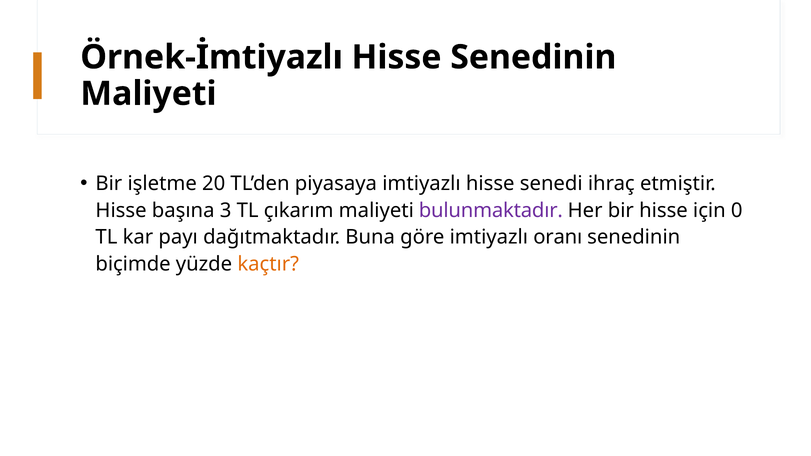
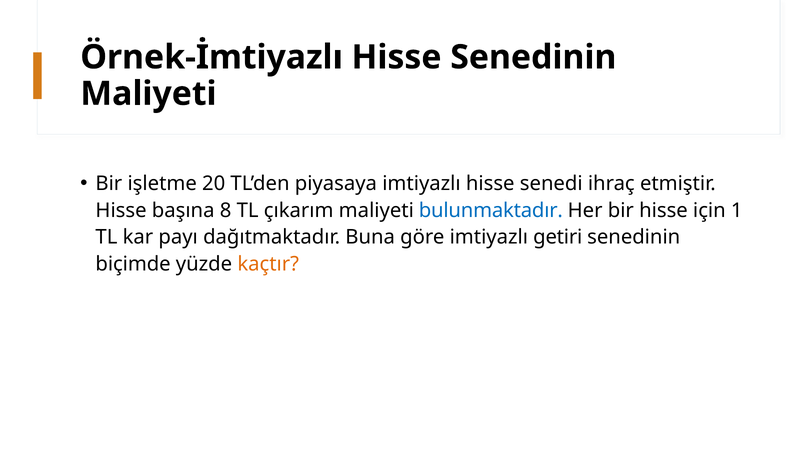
3: 3 -> 8
bulunmaktadır colour: purple -> blue
0: 0 -> 1
oranı: oranı -> getiri
